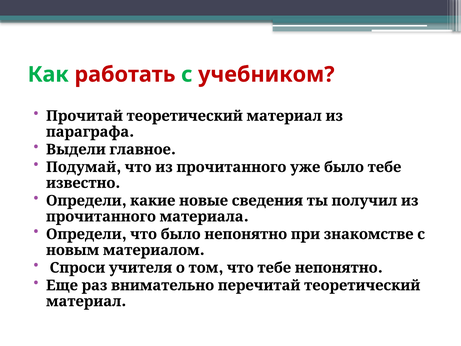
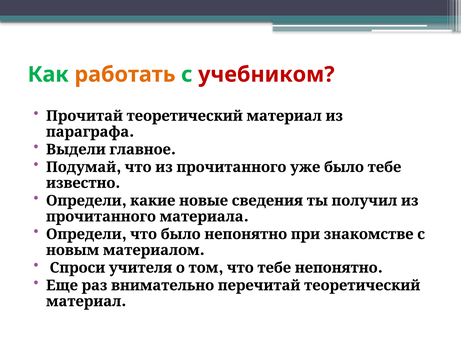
работать colour: red -> orange
